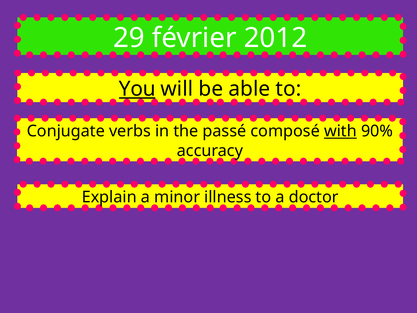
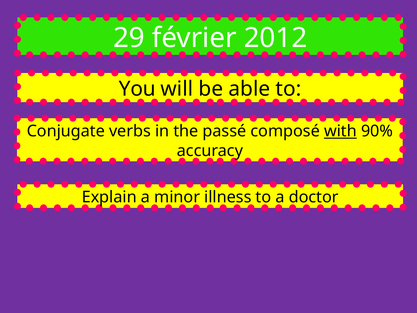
You underline: present -> none
